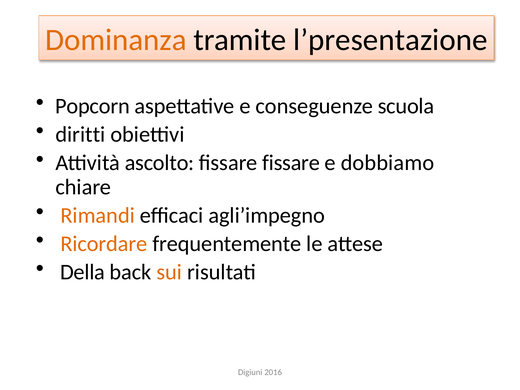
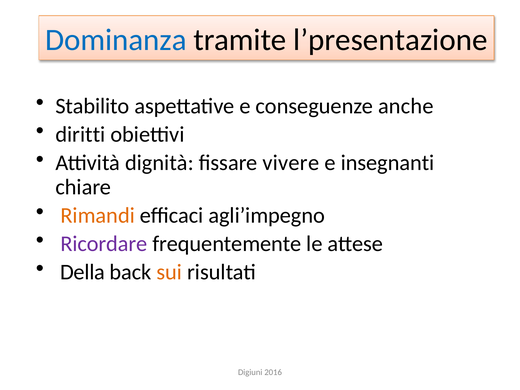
Dominanza colour: orange -> blue
Popcorn: Popcorn -> Stabilito
scuola: scuola -> anche
ascolto: ascolto -> dignità
fissare fissare: fissare -> vivere
dobbiamo: dobbiamo -> insegnanti
Ricordare colour: orange -> purple
